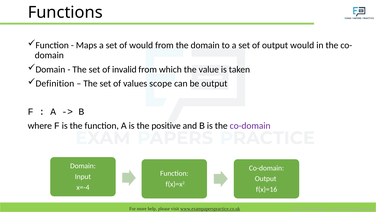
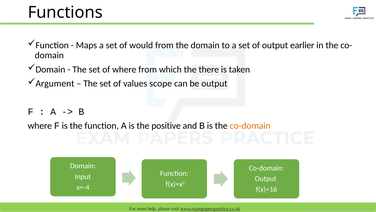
output would: would -> earlier
of invalid: invalid -> where
value: value -> there
Definition: Definition -> Argument
co-domain at (250, 126) colour: purple -> orange
